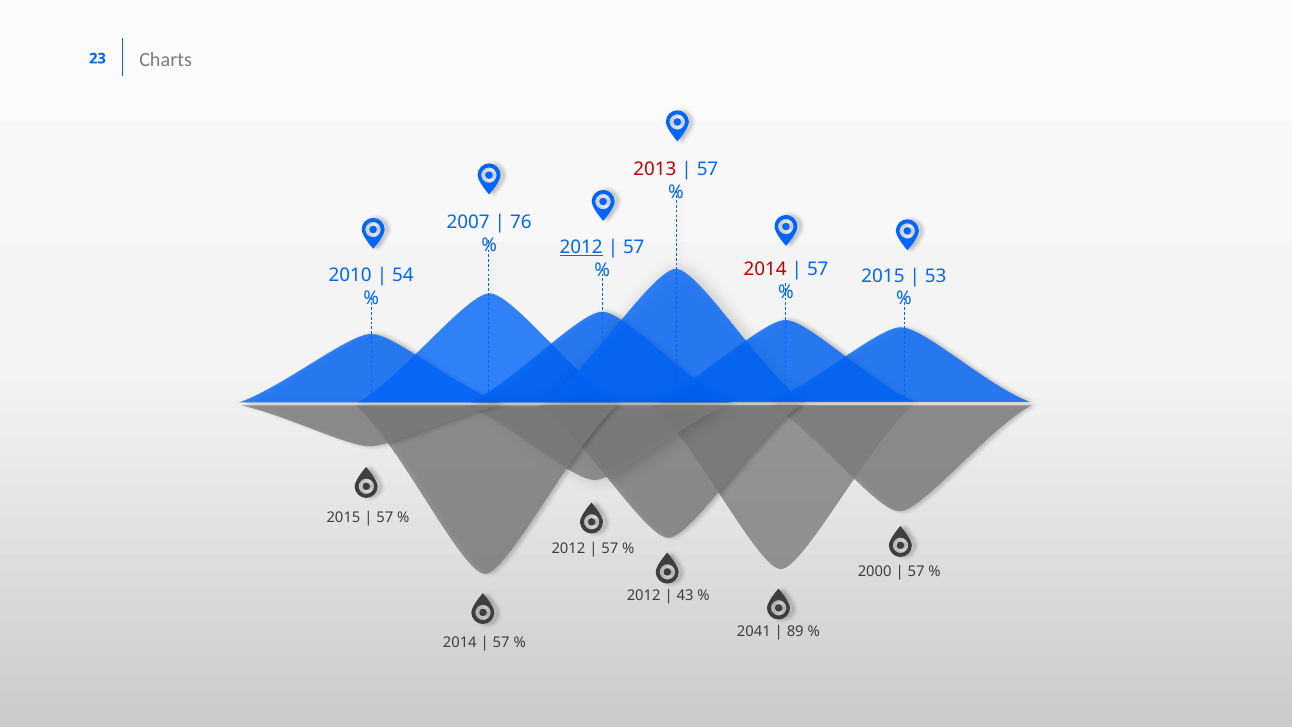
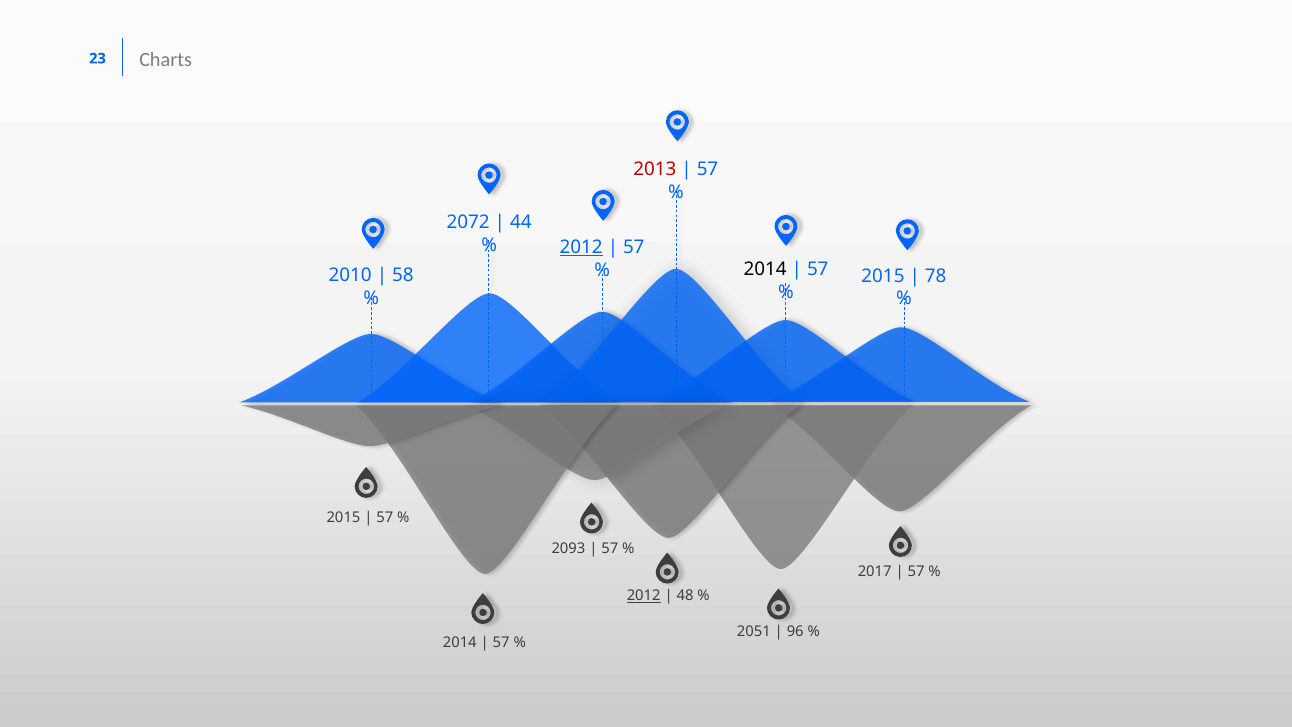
2007: 2007 -> 2072
76: 76 -> 44
2014 at (765, 270) colour: red -> black
54: 54 -> 58
53: 53 -> 78
2012 at (568, 549): 2012 -> 2093
2000: 2000 -> 2017
2012 at (644, 596) underline: none -> present
43: 43 -> 48
2041: 2041 -> 2051
89: 89 -> 96
